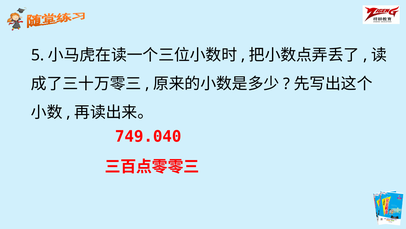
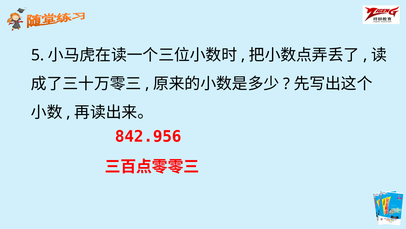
749.040: 749.040 -> 842.956
